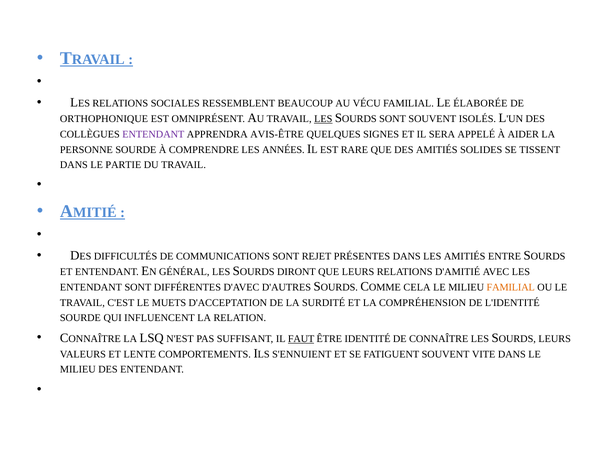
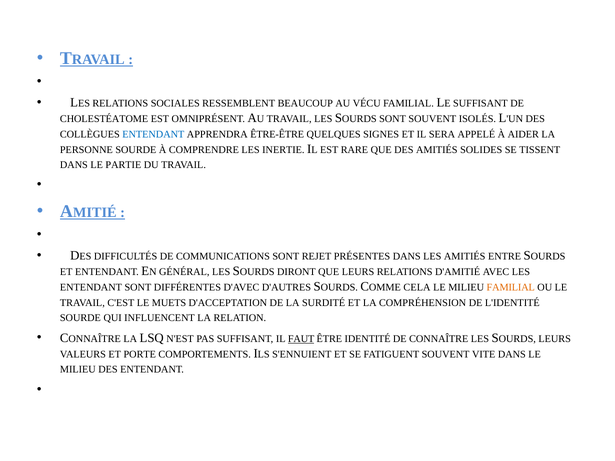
ÉLABORÉE at (480, 104): ÉLABORÉE -> SUFFISANT
ORTHOPHONIQUE: ORTHOPHONIQUE -> CHOLESTÉATOME
LES at (323, 119) underline: present -> none
ENTENDANT at (153, 134) colour: purple -> blue
AVIS-ÊTRE: AVIS-ÊTRE -> ÊTRE-ÊTRE
ANNÉES: ANNÉES -> INERTIE
LENTE: LENTE -> PORTE
